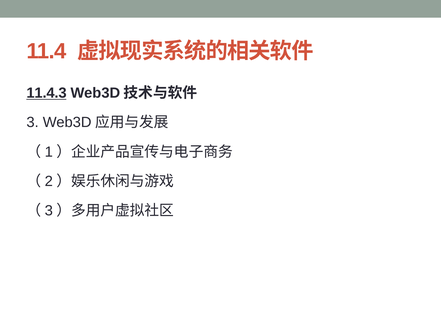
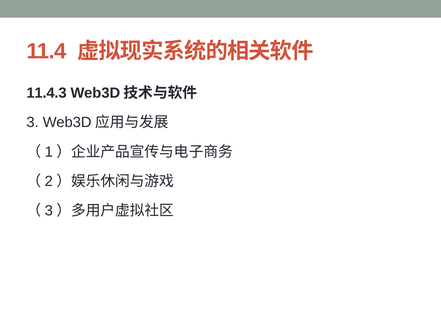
11.4.3 underline: present -> none
